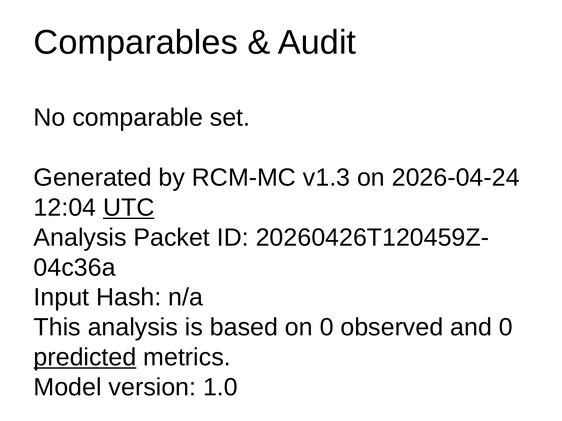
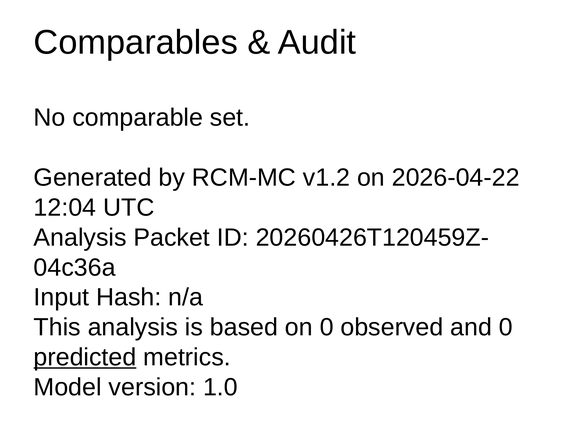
v1.3: v1.3 -> v1.2
2026-04-24: 2026-04-24 -> 2026-04-22
UTC underline: present -> none
